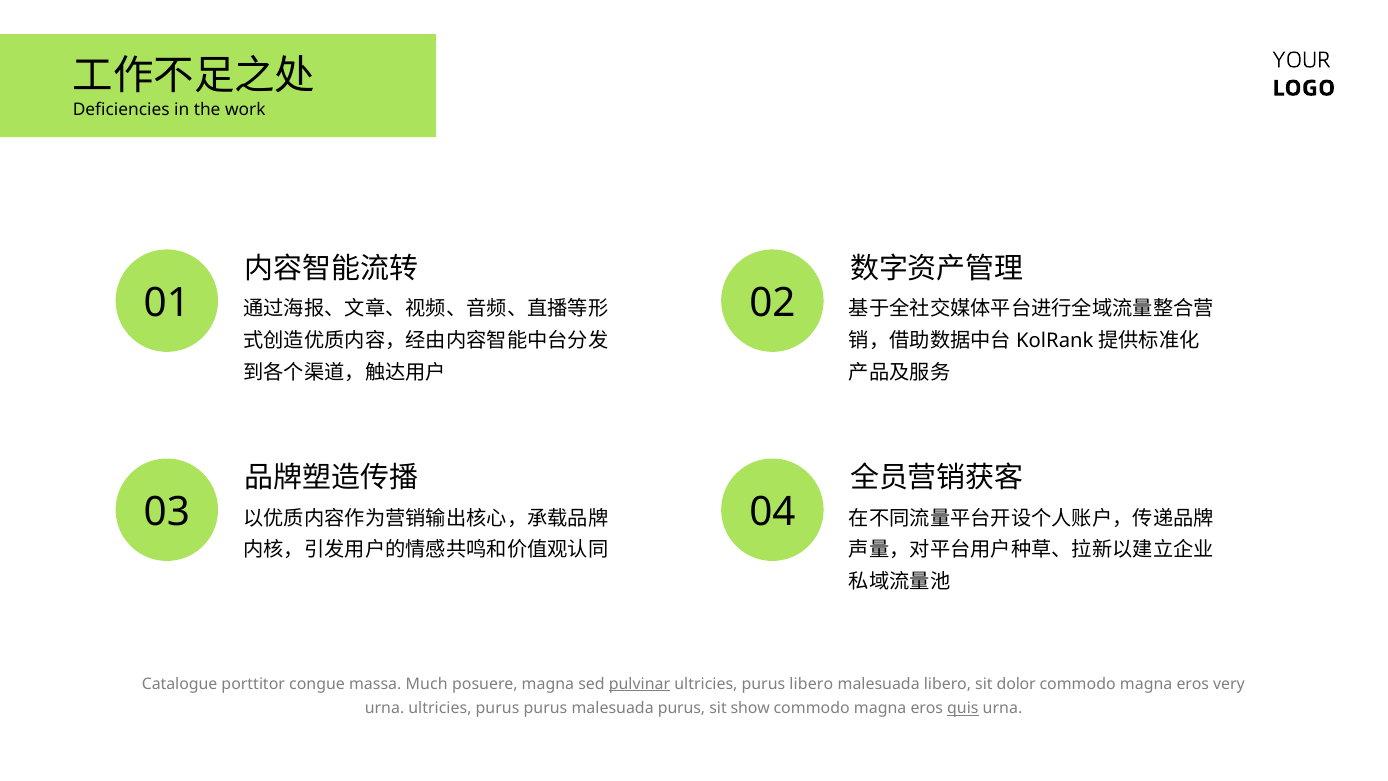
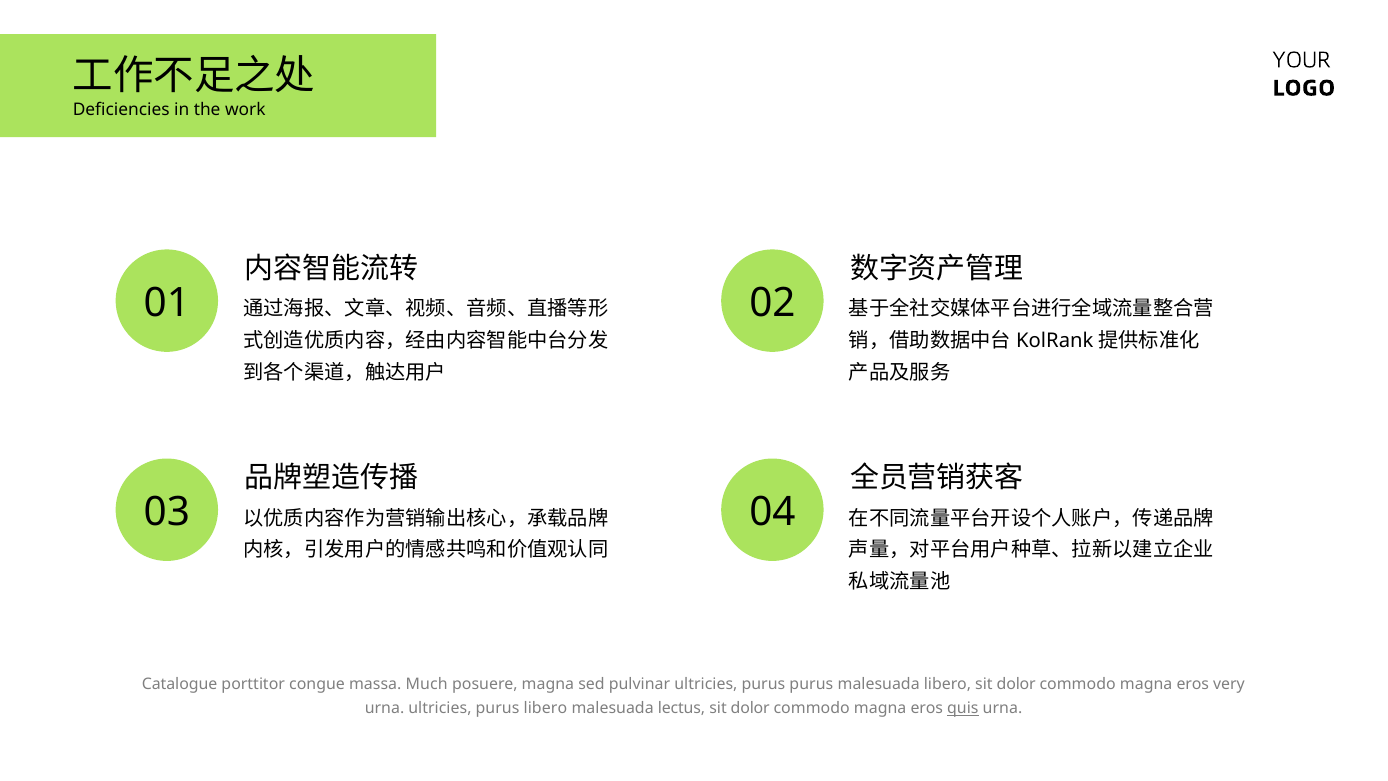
pulvinar underline: present -> none
purus libero: libero -> purus
purus purus: purus -> libero
malesuada purus: purus -> lectus
show at (750, 708): show -> dolor
